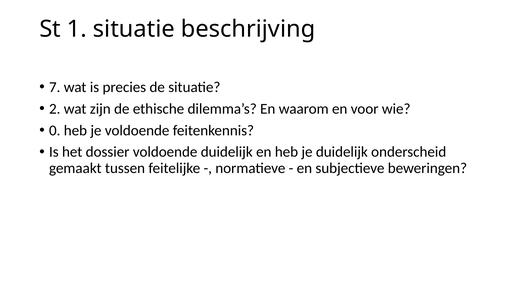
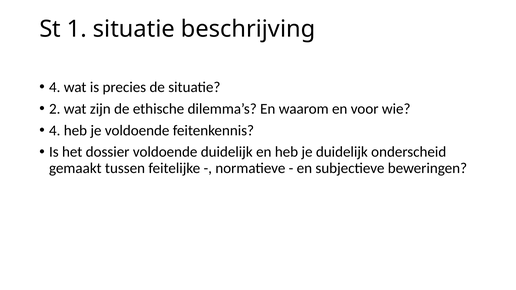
7 at (55, 87): 7 -> 4
0 at (55, 131): 0 -> 4
